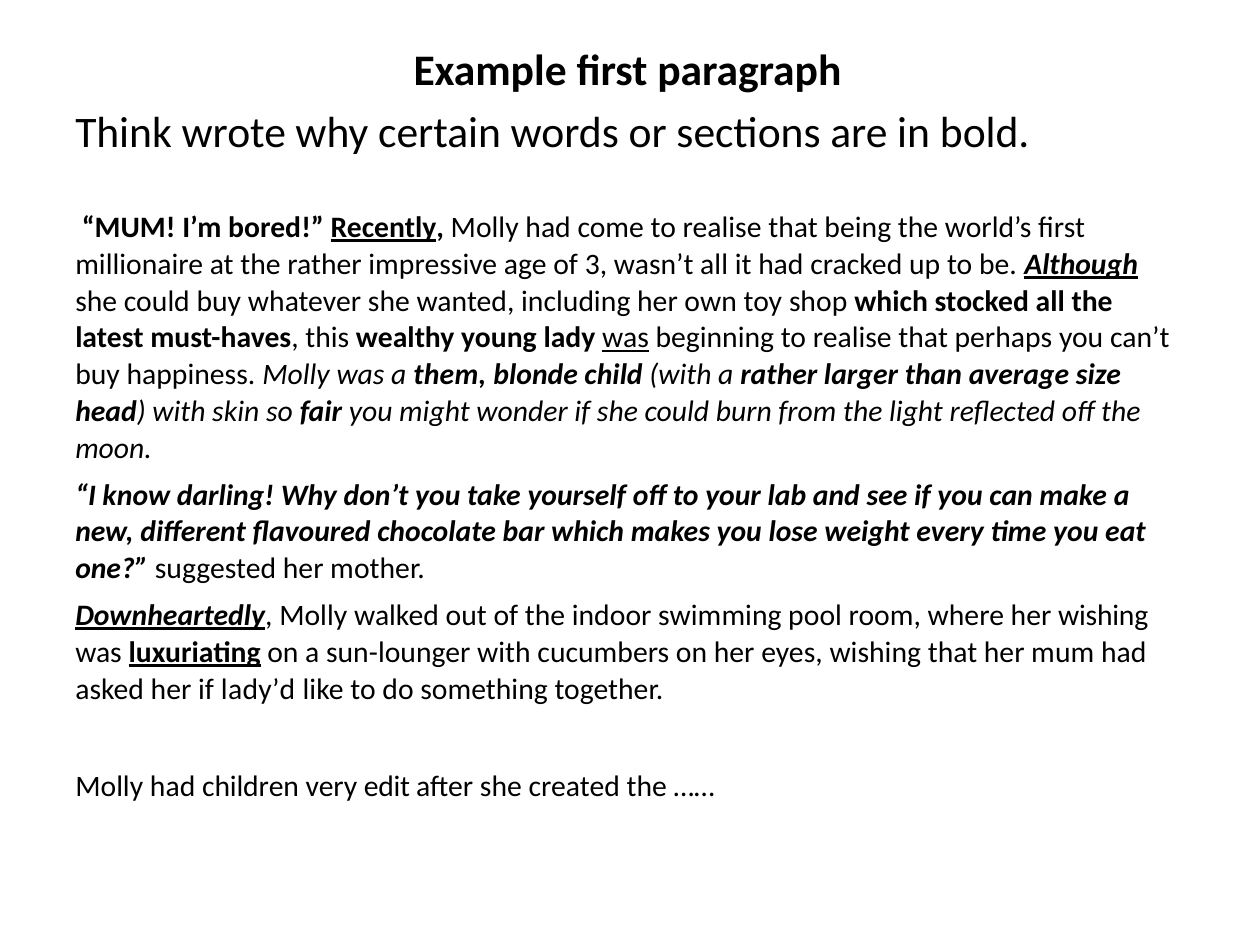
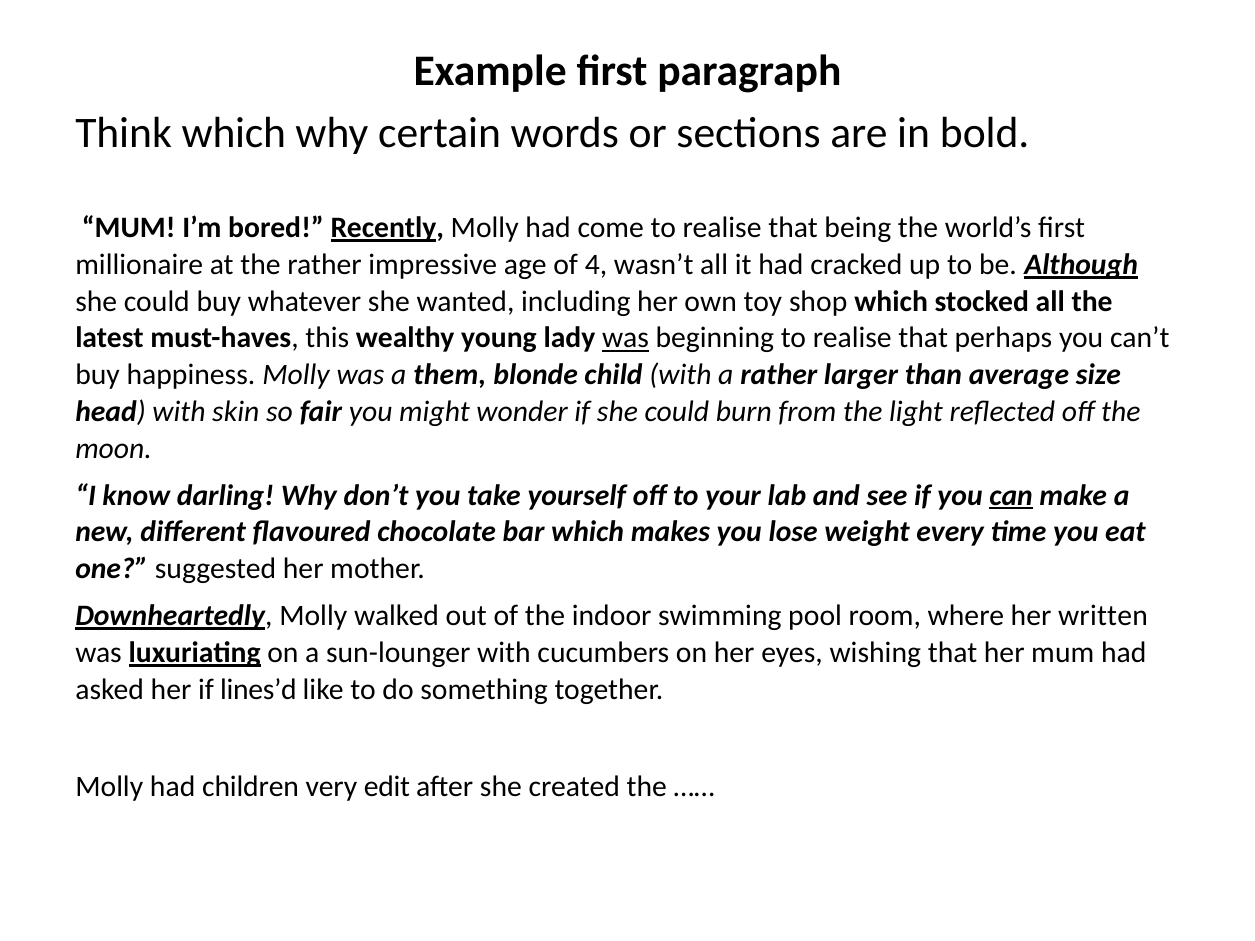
Think wrote: wrote -> which
3: 3 -> 4
can underline: none -> present
her wishing: wishing -> written
lady’d: lady’d -> lines’d
